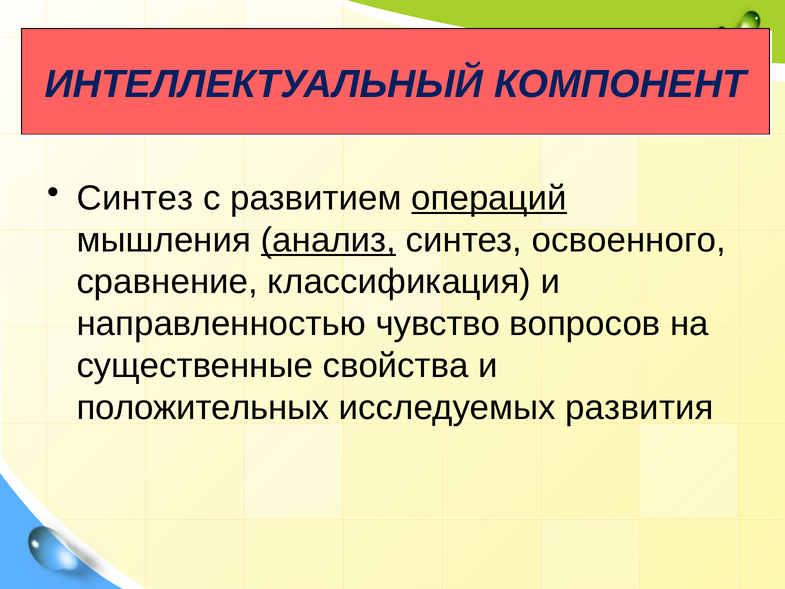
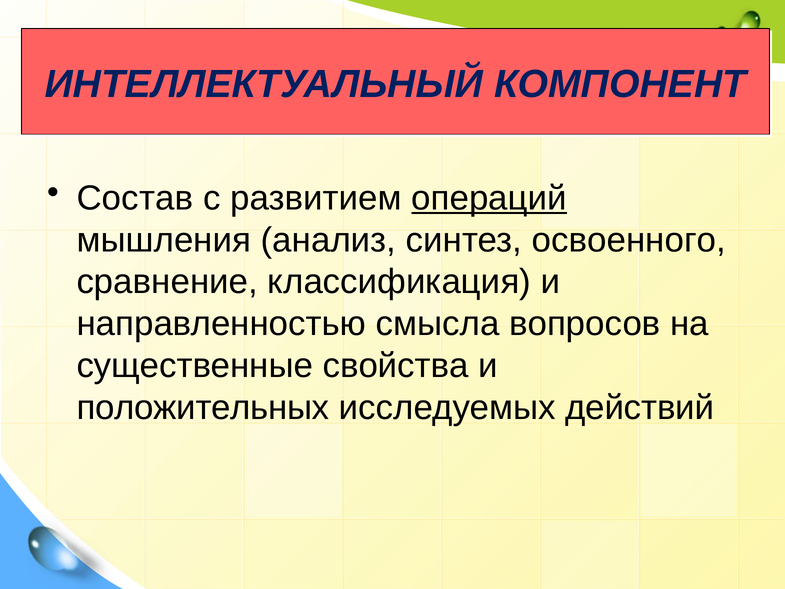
Синтез at (135, 198): Синтез -> Состав
анализ underline: present -> none
чувство: чувство -> смысла
развития: развития -> действий
